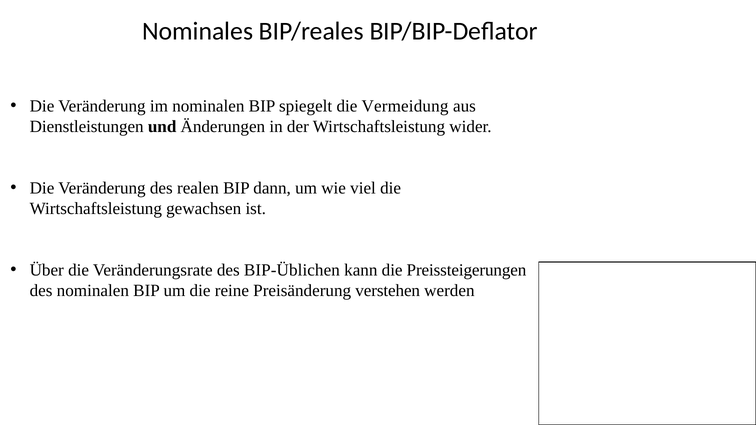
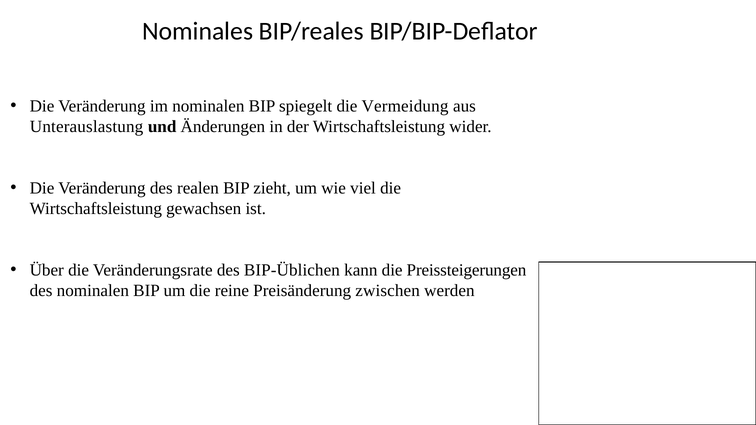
Dienstleistungen: Dienstleistungen -> Unterauslastung
dann: dann -> zieht
verstehen: verstehen -> zwischen
